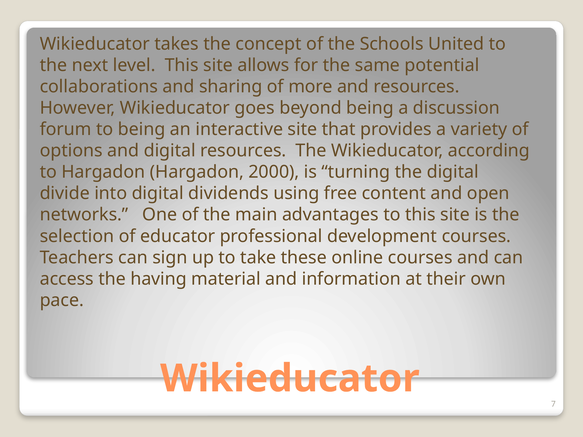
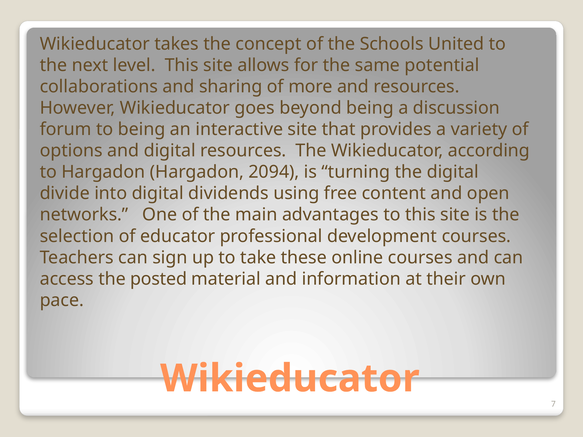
2000: 2000 -> 2094
having: having -> posted
